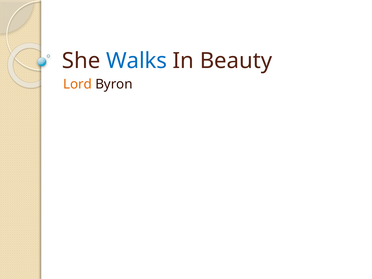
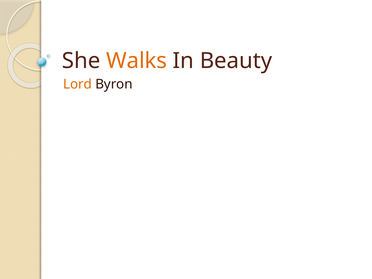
Walks colour: blue -> orange
